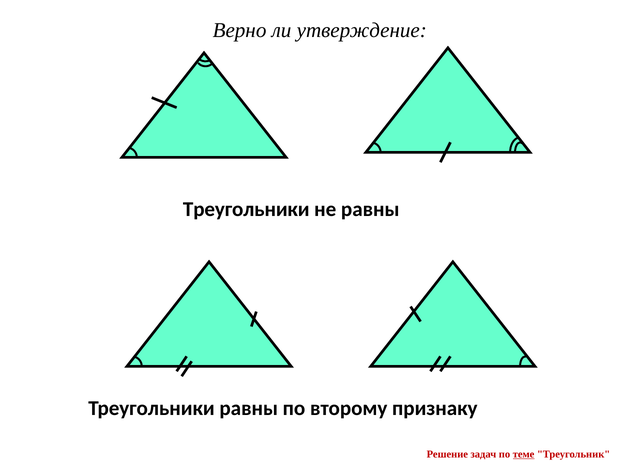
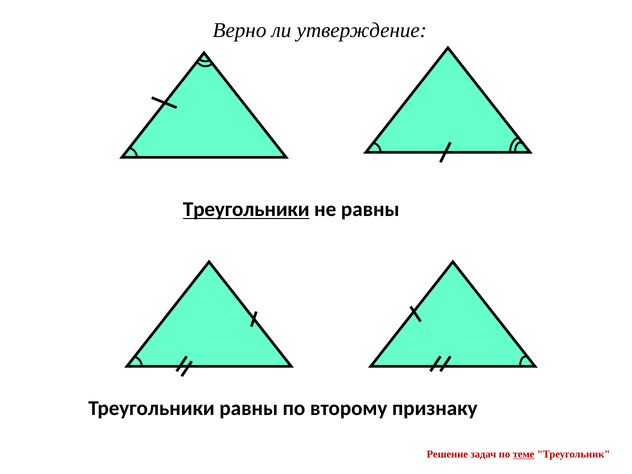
Треугольники at (246, 210) underline: none -> present
